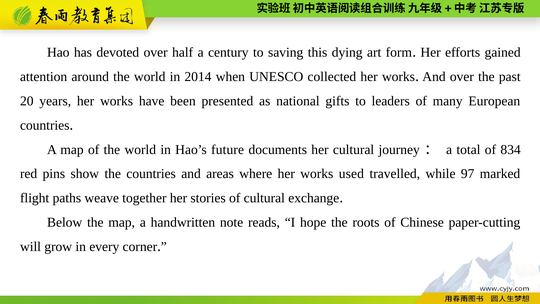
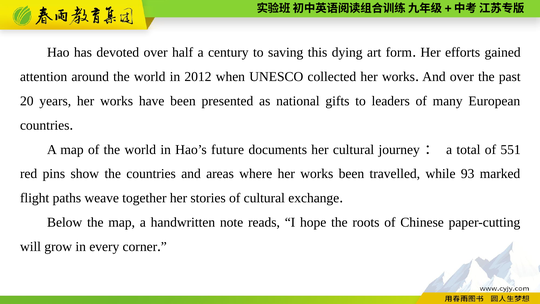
2014: 2014 -> 2012
834: 834 -> 551
works used: used -> been
97: 97 -> 93
